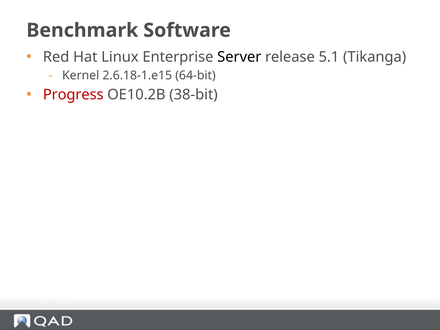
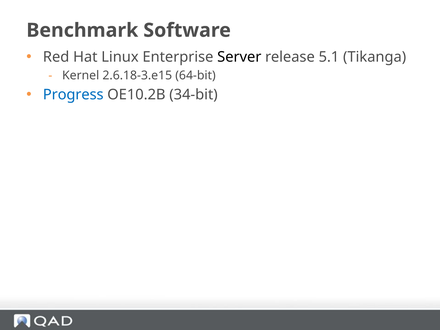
2.6.18-1.e15: 2.6.18-1.e15 -> 2.6.18-3.e15
Progress colour: red -> blue
38-bit: 38-bit -> 34-bit
